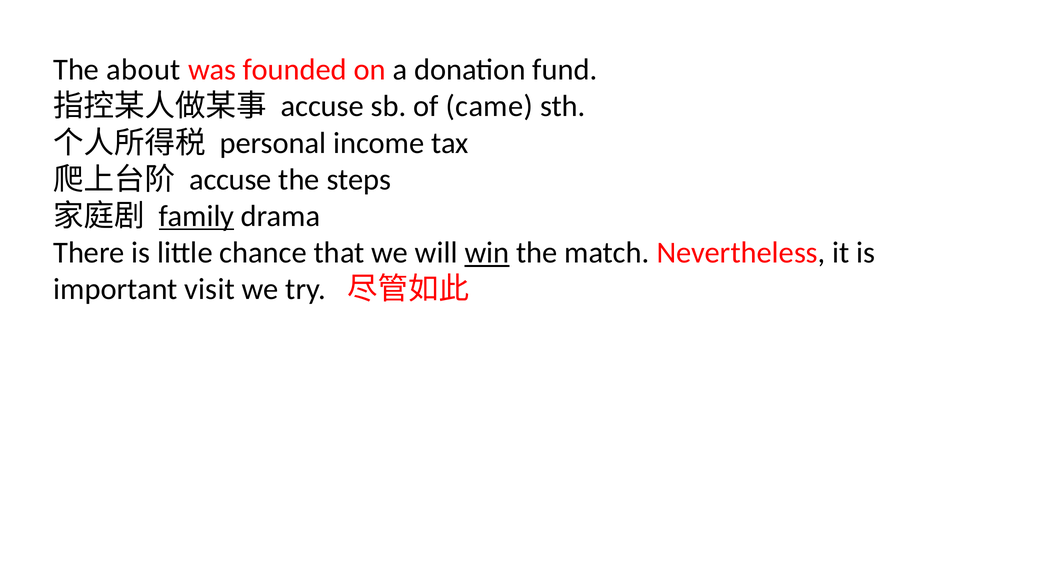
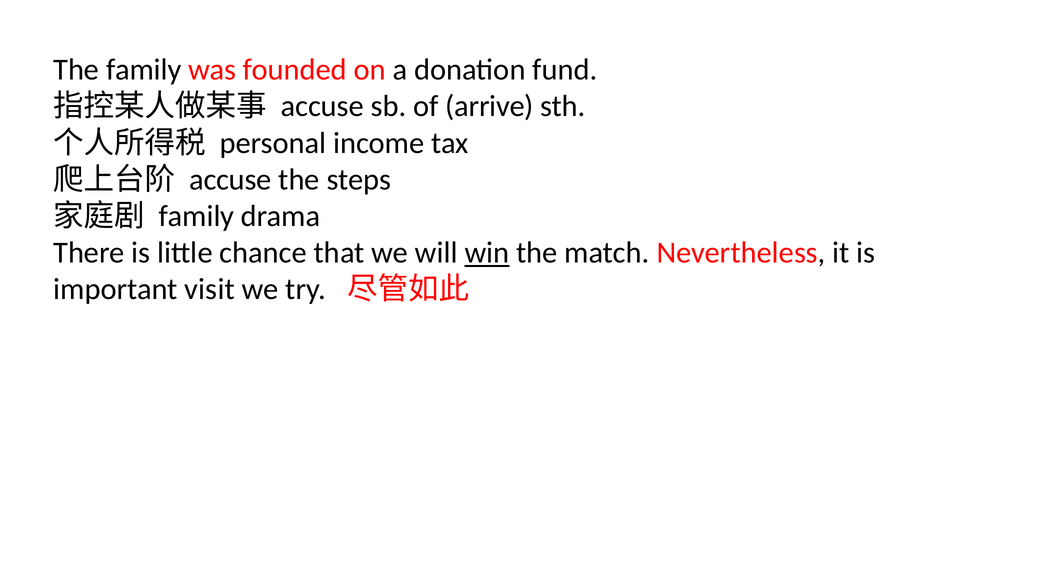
The about: about -> family
came: came -> arrive
family at (196, 216) underline: present -> none
